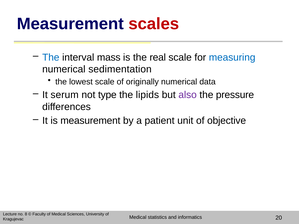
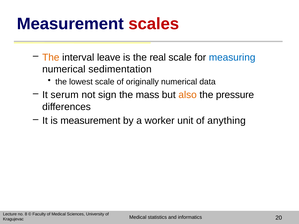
The at (51, 57) colour: blue -> orange
mass: mass -> leave
type: type -> sign
lipids: lipids -> mass
also colour: purple -> orange
patient: patient -> worker
objective: objective -> anything
